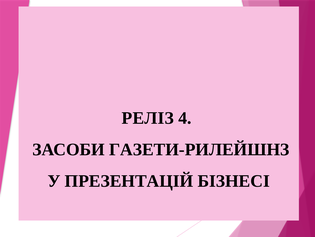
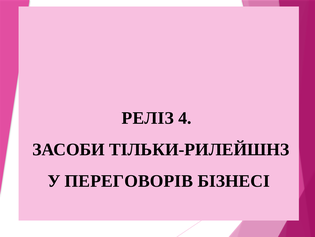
ГАЗЕТИ-РИЛЕЙШНЗ: ГАЗЕТИ-РИЛЕЙШНЗ -> ТІЛЬКИ-РИЛЕЙШНЗ
ПРЕЗЕНТАЦІЙ: ПРЕЗЕНТАЦІЙ -> ПЕРЕГОВОРІВ
